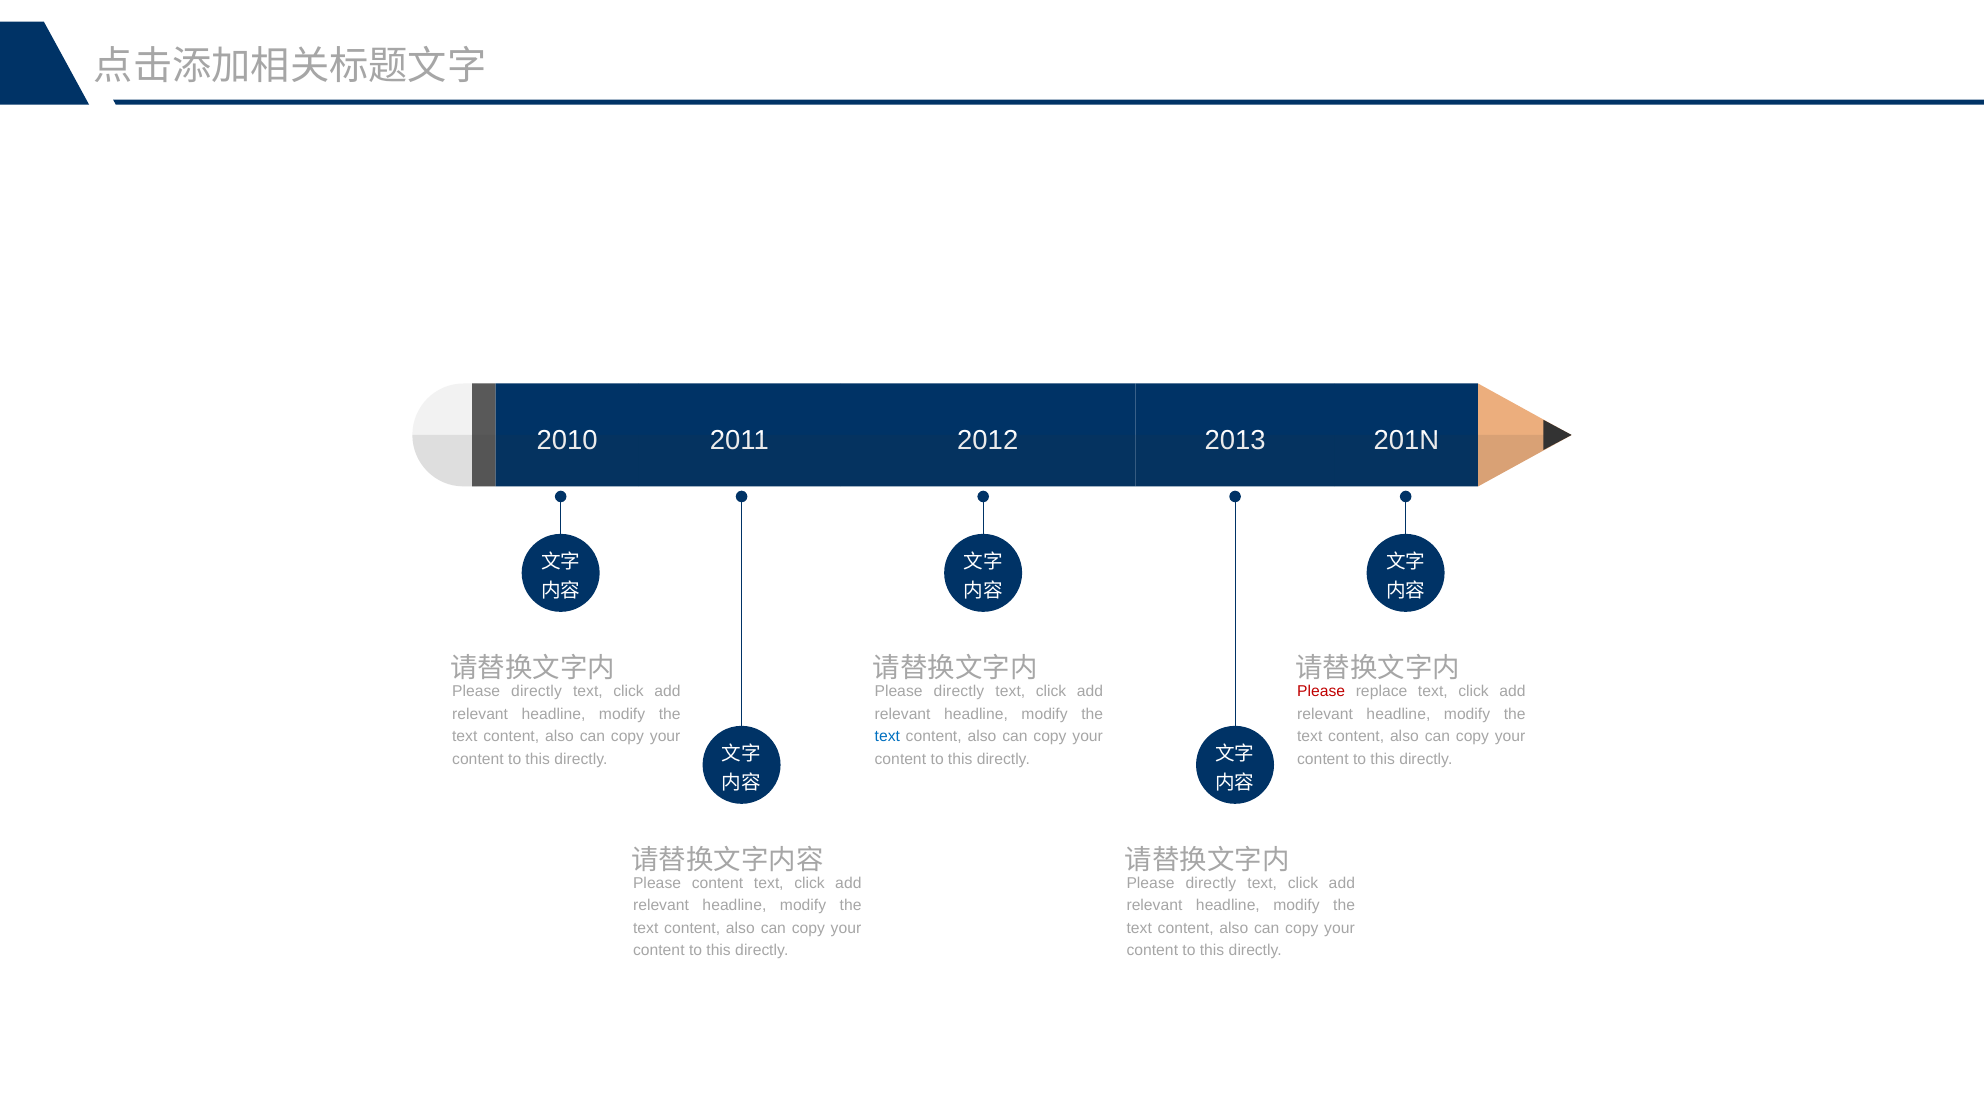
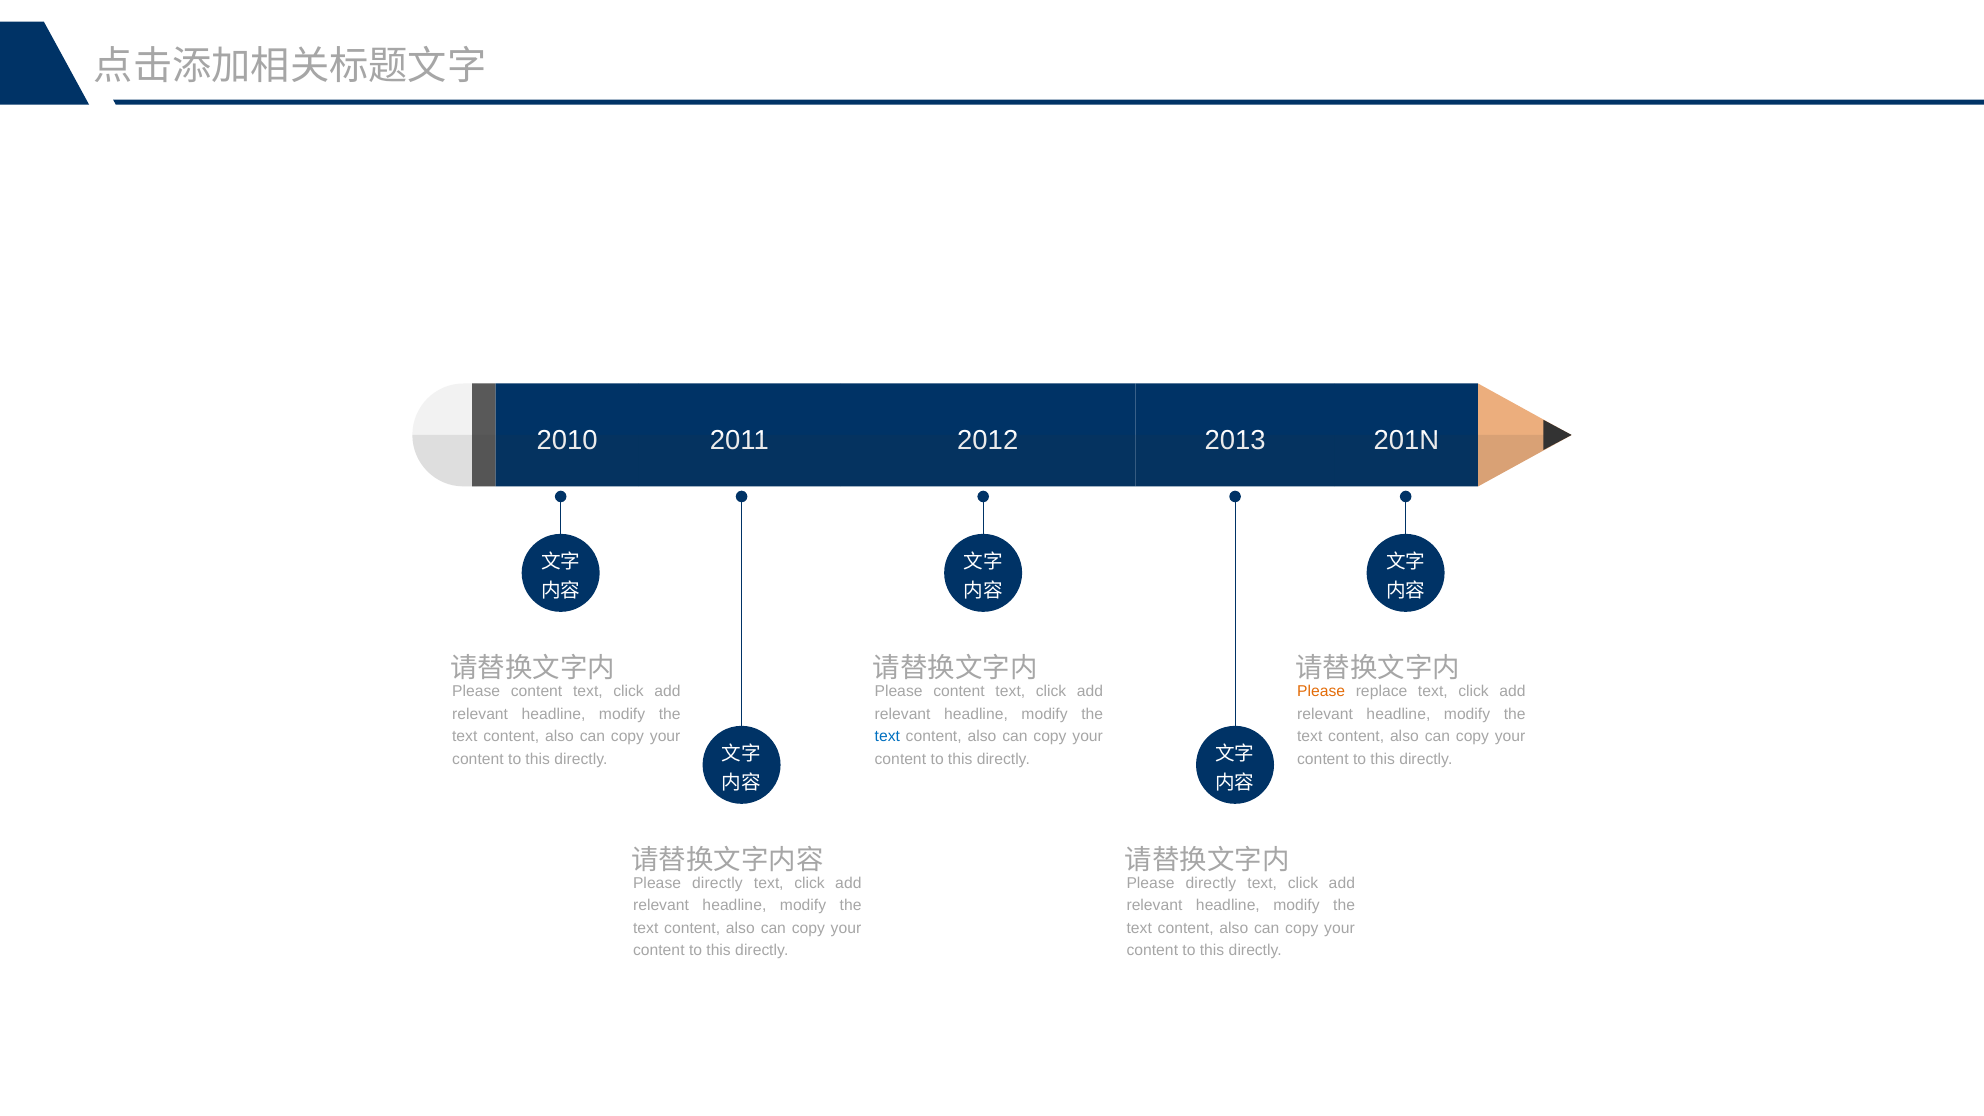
directly at (537, 691): directly -> content
directly at (959, 691): directly -> content
Please at (1321, 691) colour: red -> orange
content at (717, 883): content -> directly
